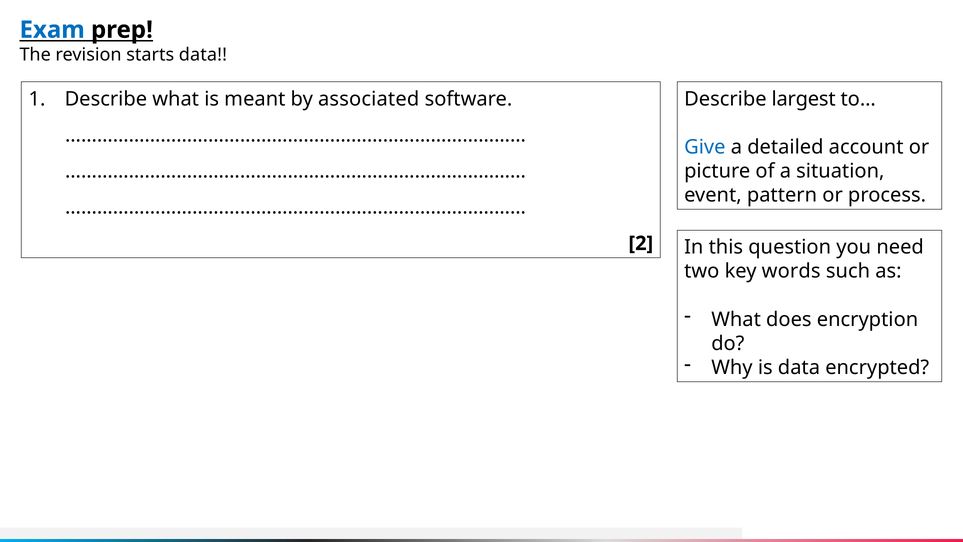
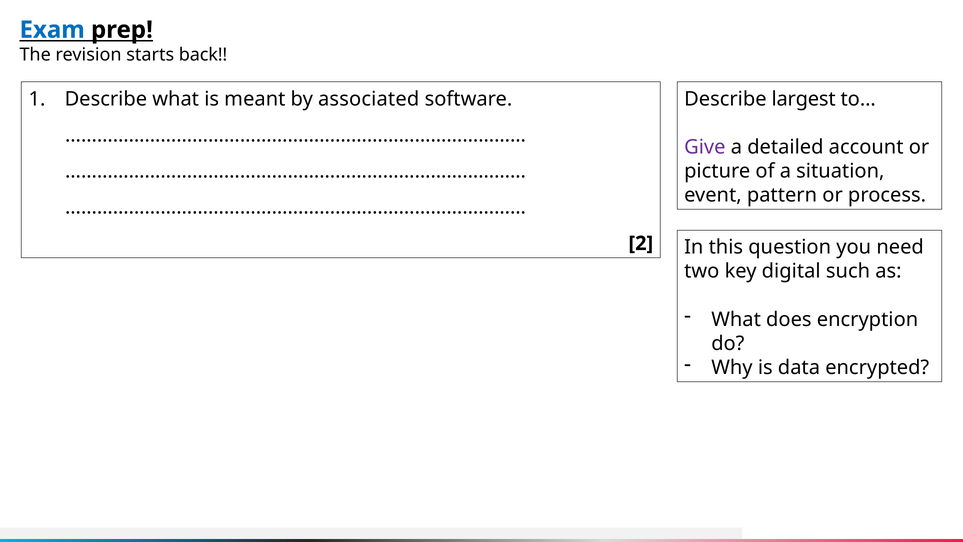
starts data: data -> back
Give colour: blue -> purple
words: words -> digital
